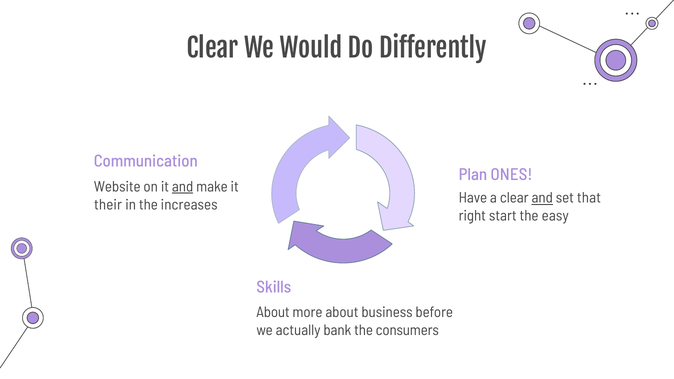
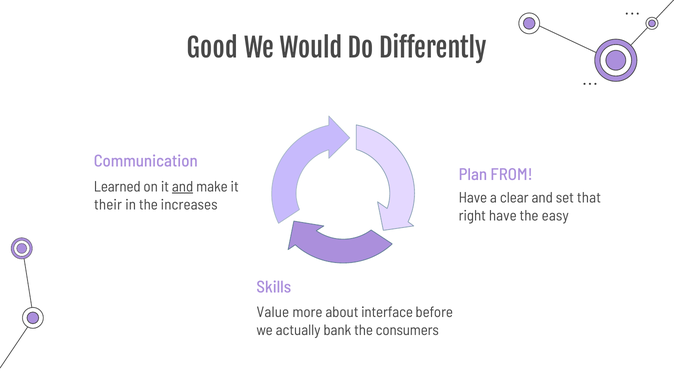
Clear at (212, 49): Clear -> Good
ONES: ONES -> FROM
Website: Website -> Learned
and at (542, 198) underline: present -> none
right start: start -> have
About at (273, 313): About -> Value
business: business -> interface
